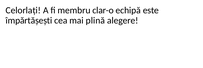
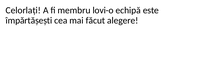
clar-o: clar-o -> lovi-o
plină: plină -> făcut
